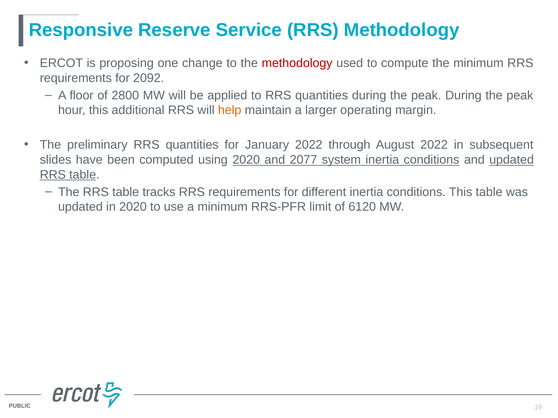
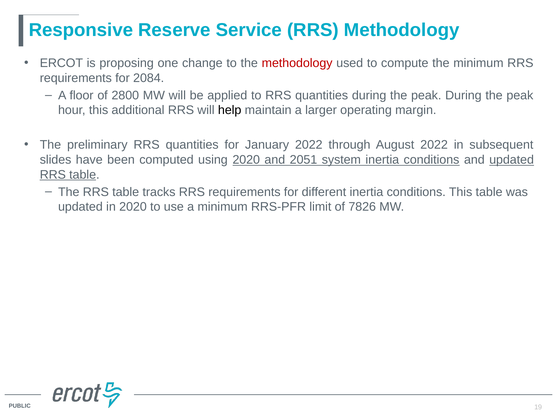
2092: 2092 -> 2084
help colour: orange -> black
2077: 2077 -> 2051
6120: 6120 -> 7826
